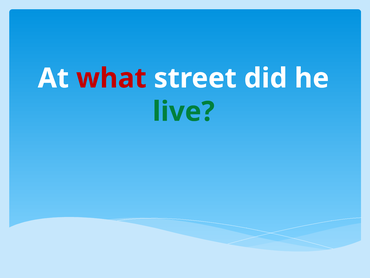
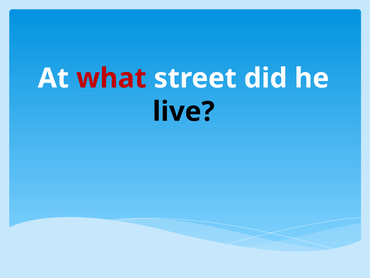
live colour: green -> black
